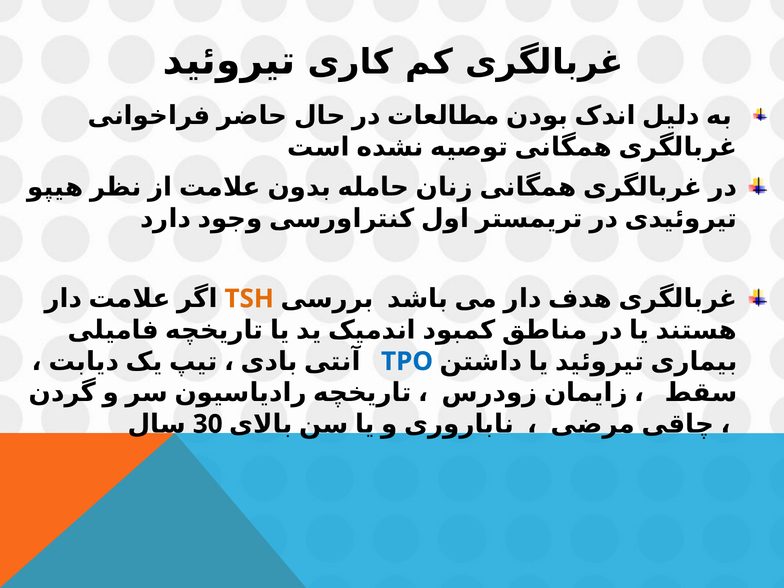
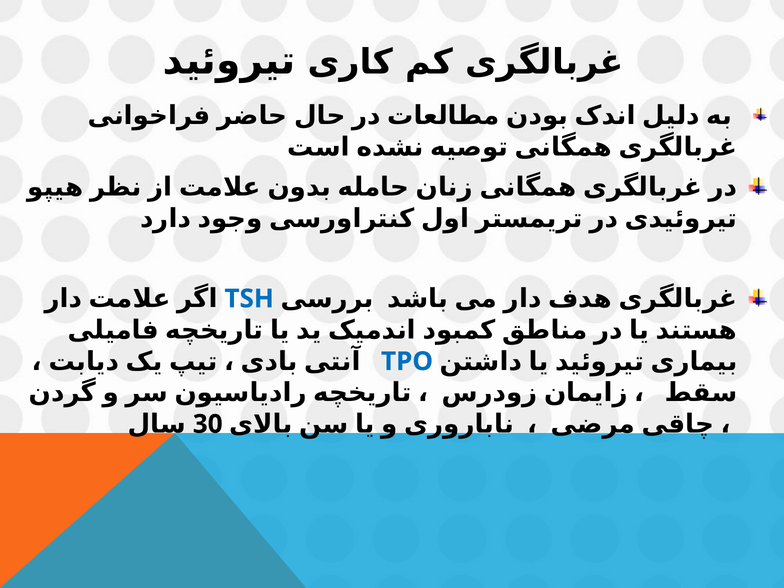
TSH colour: orange -> blue
